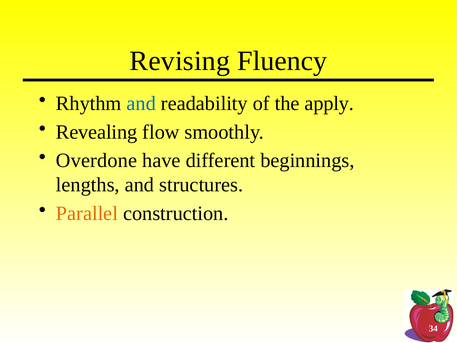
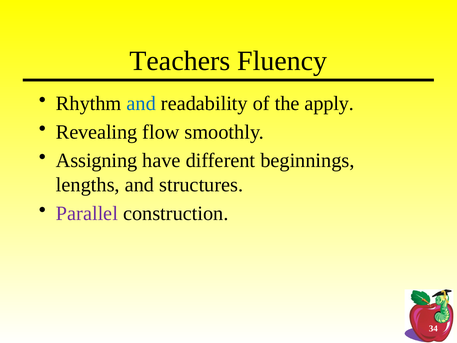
Revising: Revising -> Teachers
Overdone: Overdone -> Assigning
Parallel colour: orange -> purple
